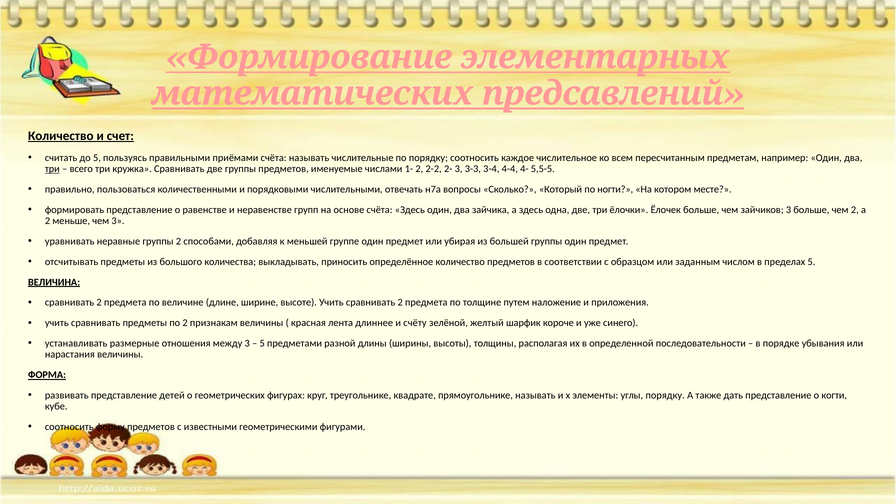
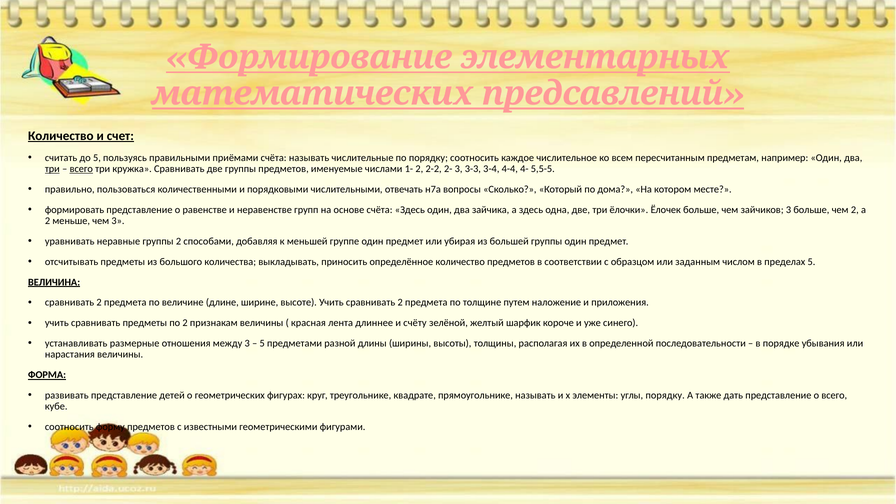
всего at (81, 169) underline: none -> present
ногти: ногти -> дома
о когти: когти -> всего
